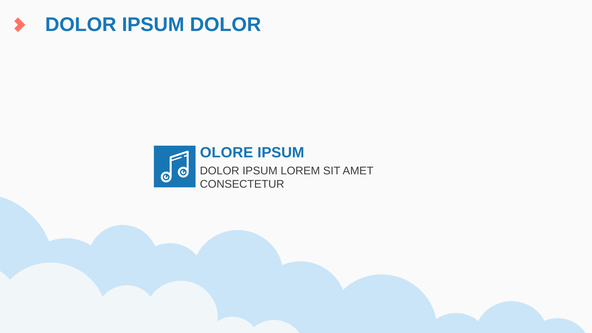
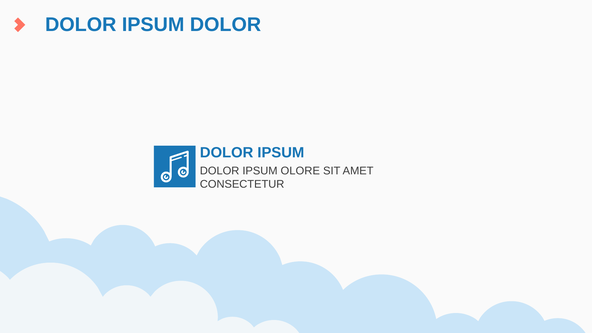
OLORE at (227, 153): OLORE -> DOLOR
LOREM: LOREM -> OLORE
